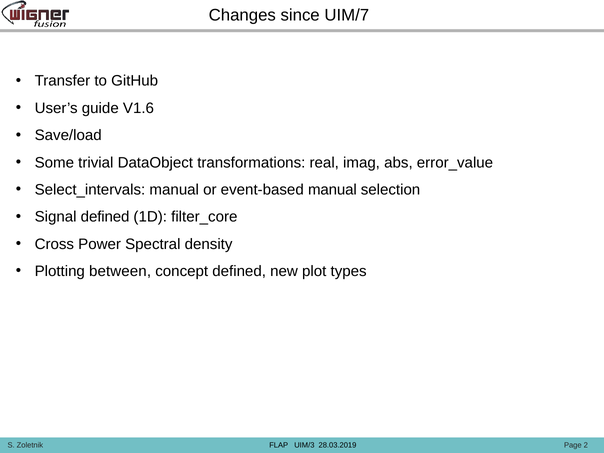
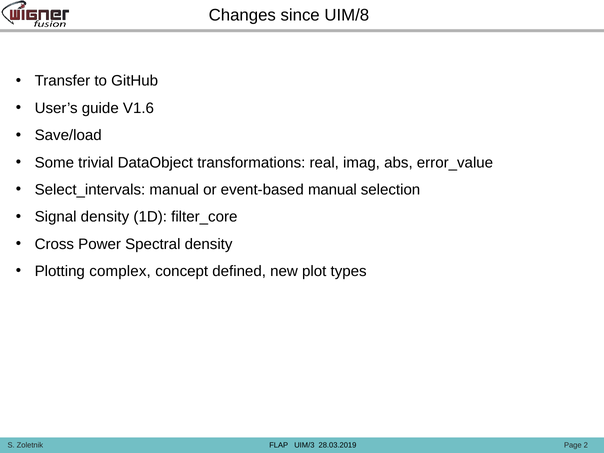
UIM/7: UIM/7 -> UIM/8
Signal defined: defined -> density
between: between -> complex
